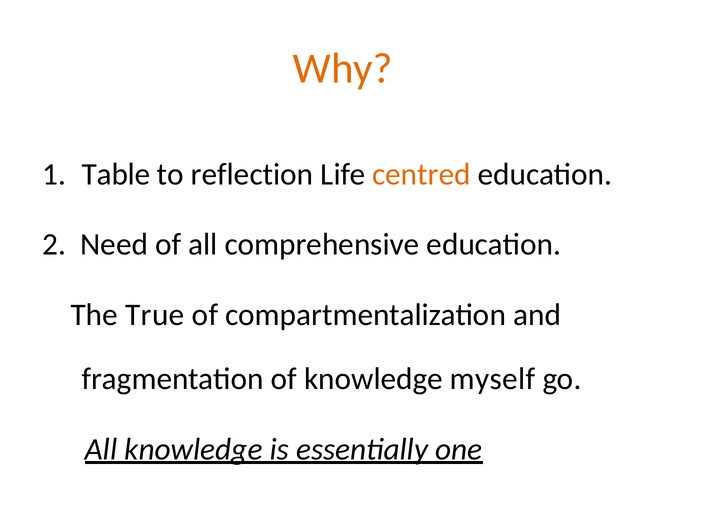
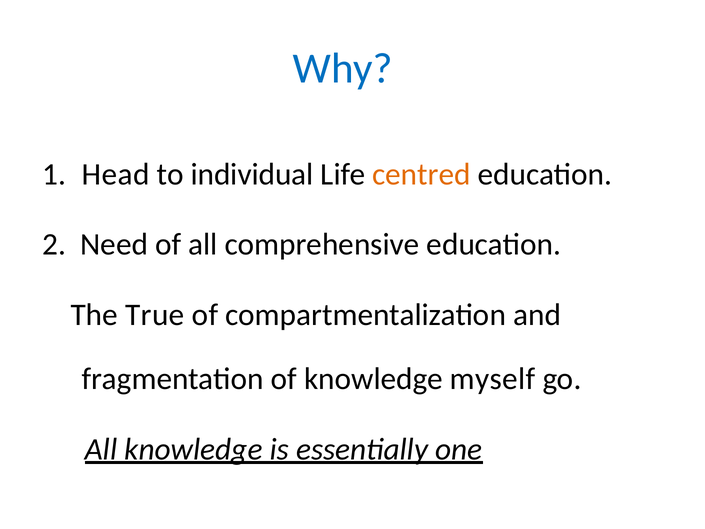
Why colour: orange -> blue
Table: Table -> Head
reflection: reflection -> individual
